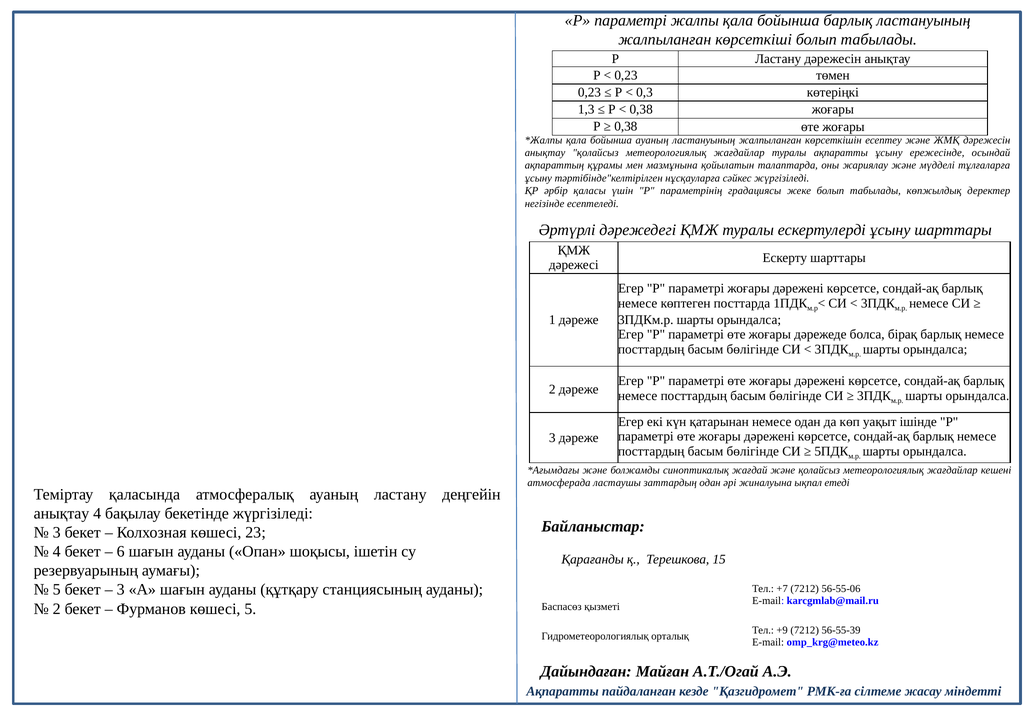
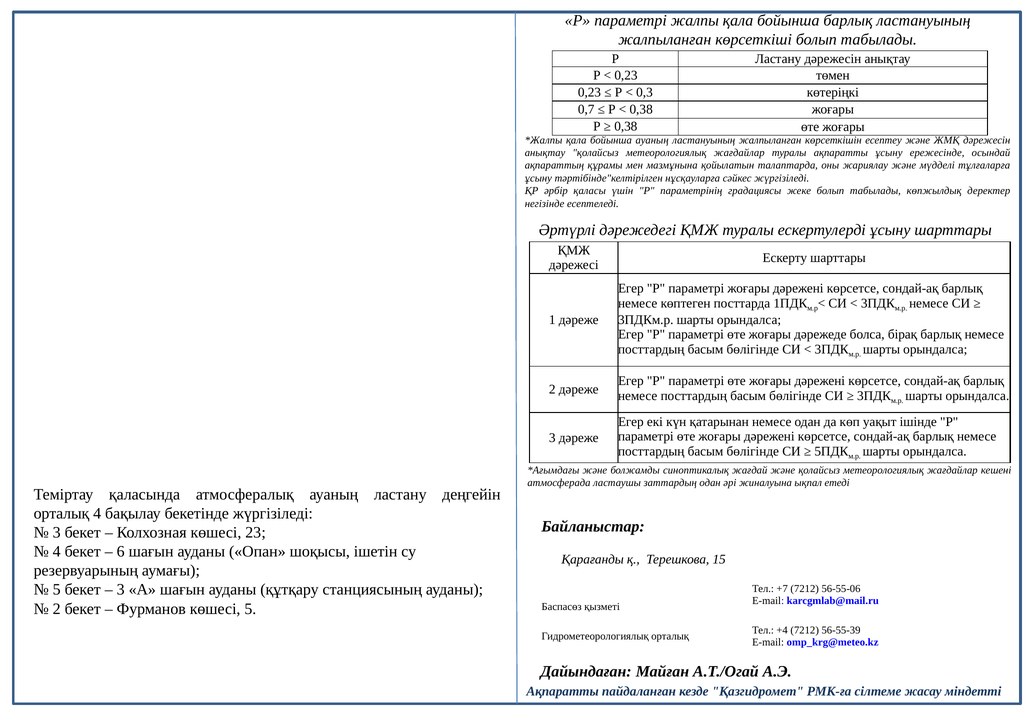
1,3: 1,3 -> 0,7
анықтау at (61, 513): анықтау -> орталық
+9: +9 -> +4
